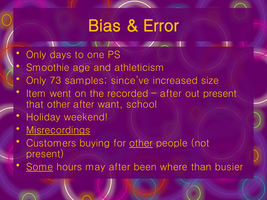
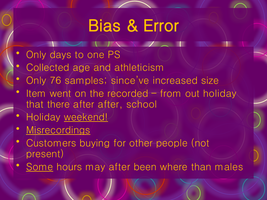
Smoothie: Smoothie -> Collected
73: 73 -> 76
after at (171, 94): after -> from
out present: present -> holiday
that other: other -> there
after want: want -> after
weekend underline: none -> present
other at (141, 143) underline: present -> none
busier: busier -> males
